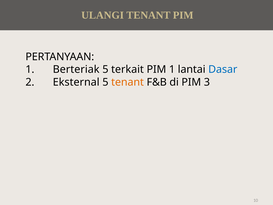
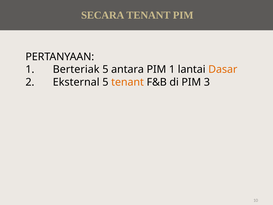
ULANGI: ULANGI -> SECARA
terkait: terkait -> antara
Dasar colour: blue -> orange
